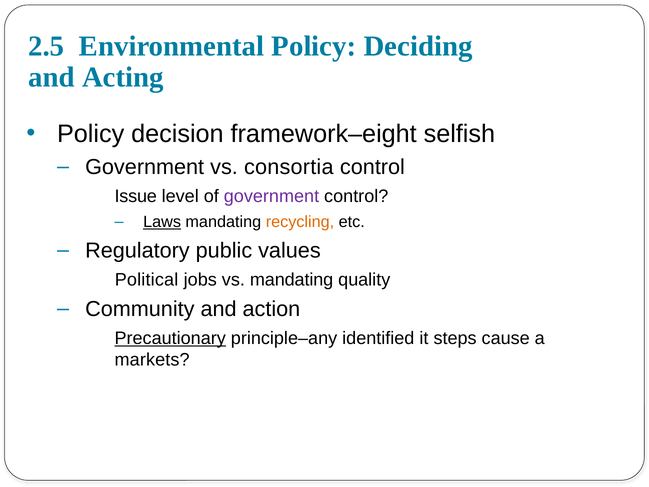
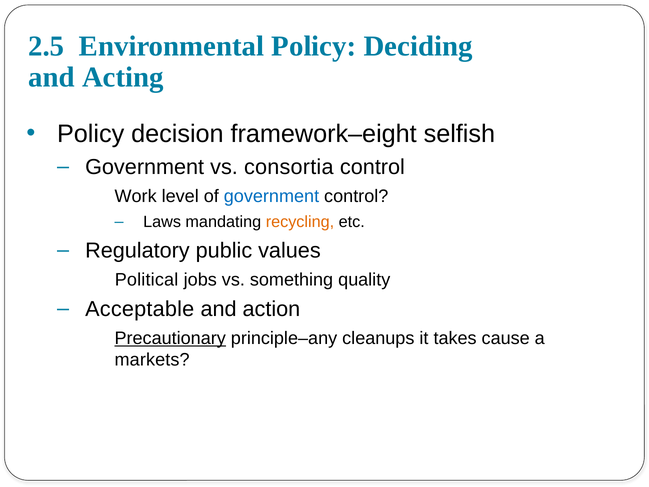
Issue: Issue -> Work
government at (271, 196) colour: purple -> blue
Laws underline: present -> none
vs mandating: mandating -> something
Community: Community -> Acceptable
identified: identified -> cleanups
steps: steps -> takes
